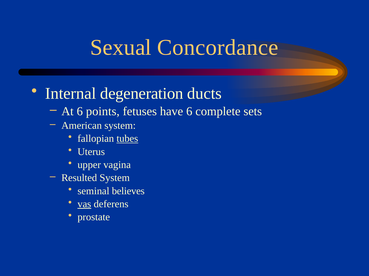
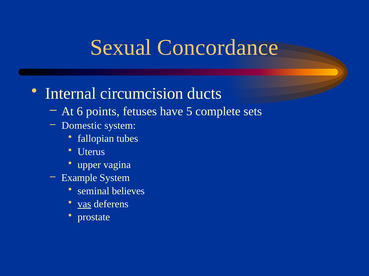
degeneration: degeneration -> circumcision
have 6: 6 -> 5
American: American -> Domestic
tubes underline: present -> none
Resulted: Resulted -> Example
